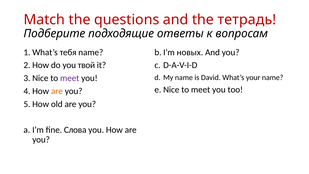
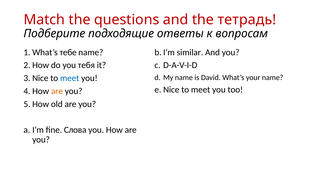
тебя: тебя -> тебе
новых: новых -> similar
твой: твой -> тебя
meet at (70, 78) colour: purple -> blue
